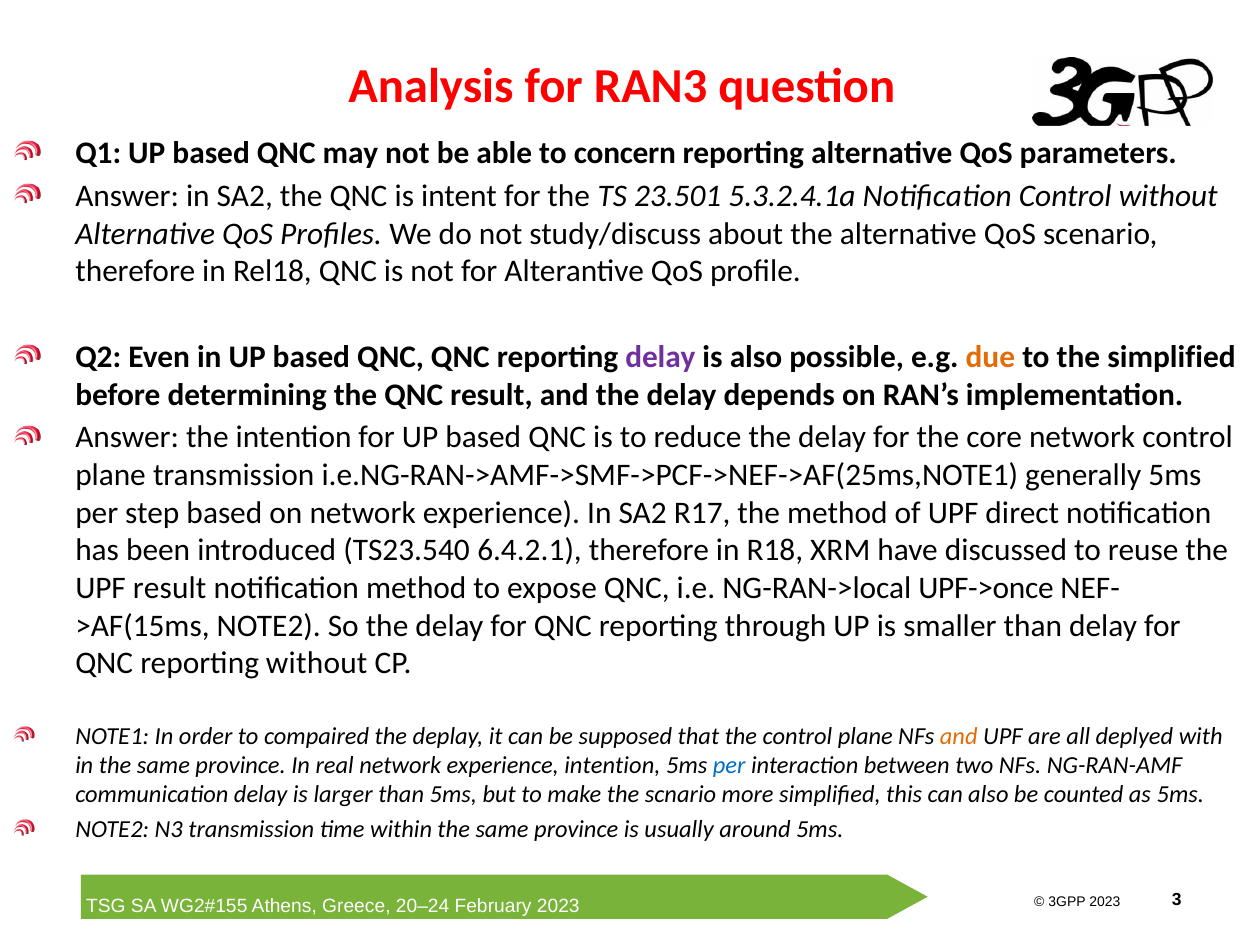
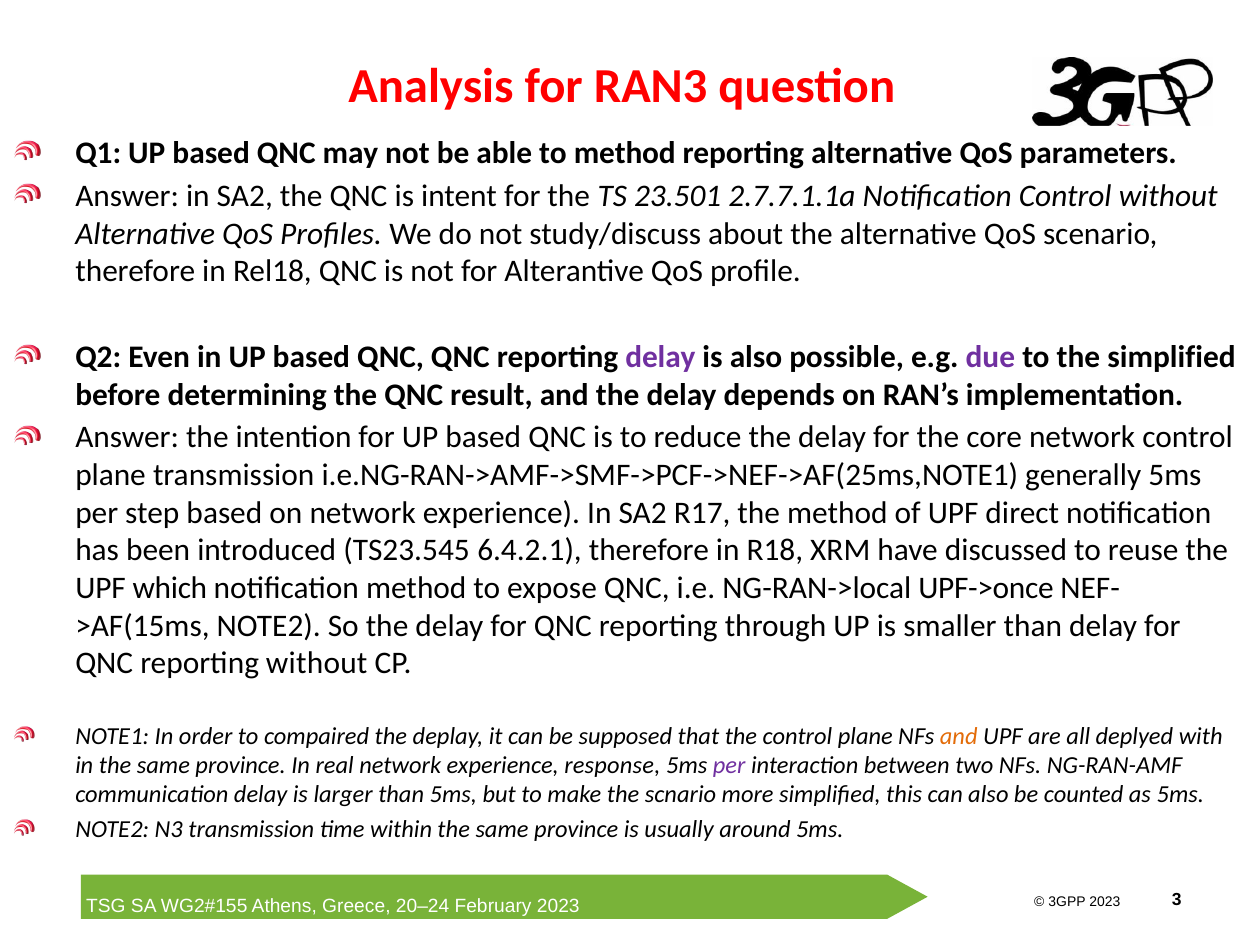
to concern: concern -> method
5.3.2.4.1a: 5.3.2.4.1a -> 2.7.7.1.1a
due colour: orange -> purple
TS23.540: TS23.540 -> TS23.545
UPF result: result -> which
experience intention: intention -> response
per at (729, 766) colour: blue -> purple
